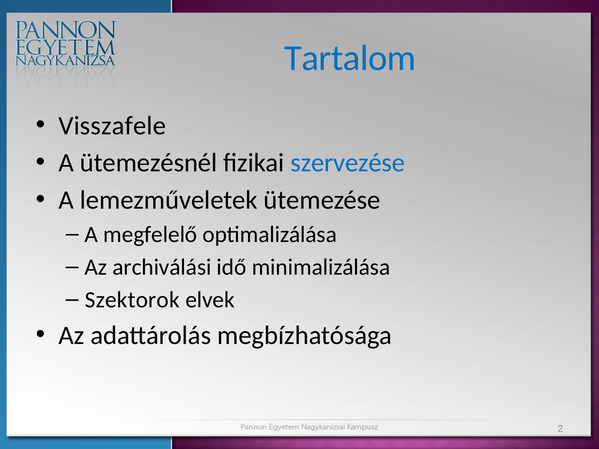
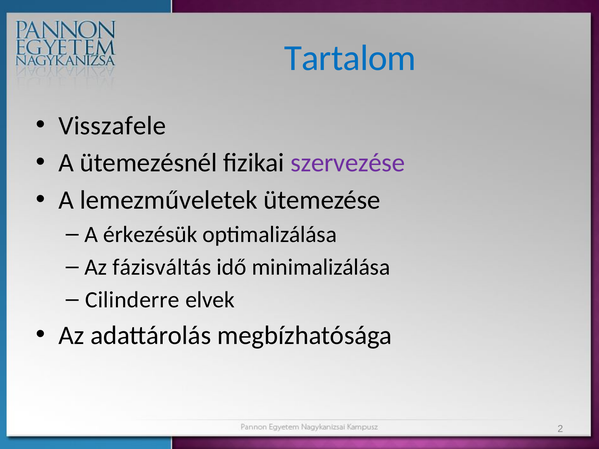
szervezése colour: blue -> purple
megfelelő: megfelelő -> érkezésük
archiválási: archiválási -> fázisváltás
Szektorok: Szektorok -> Cilinderre
